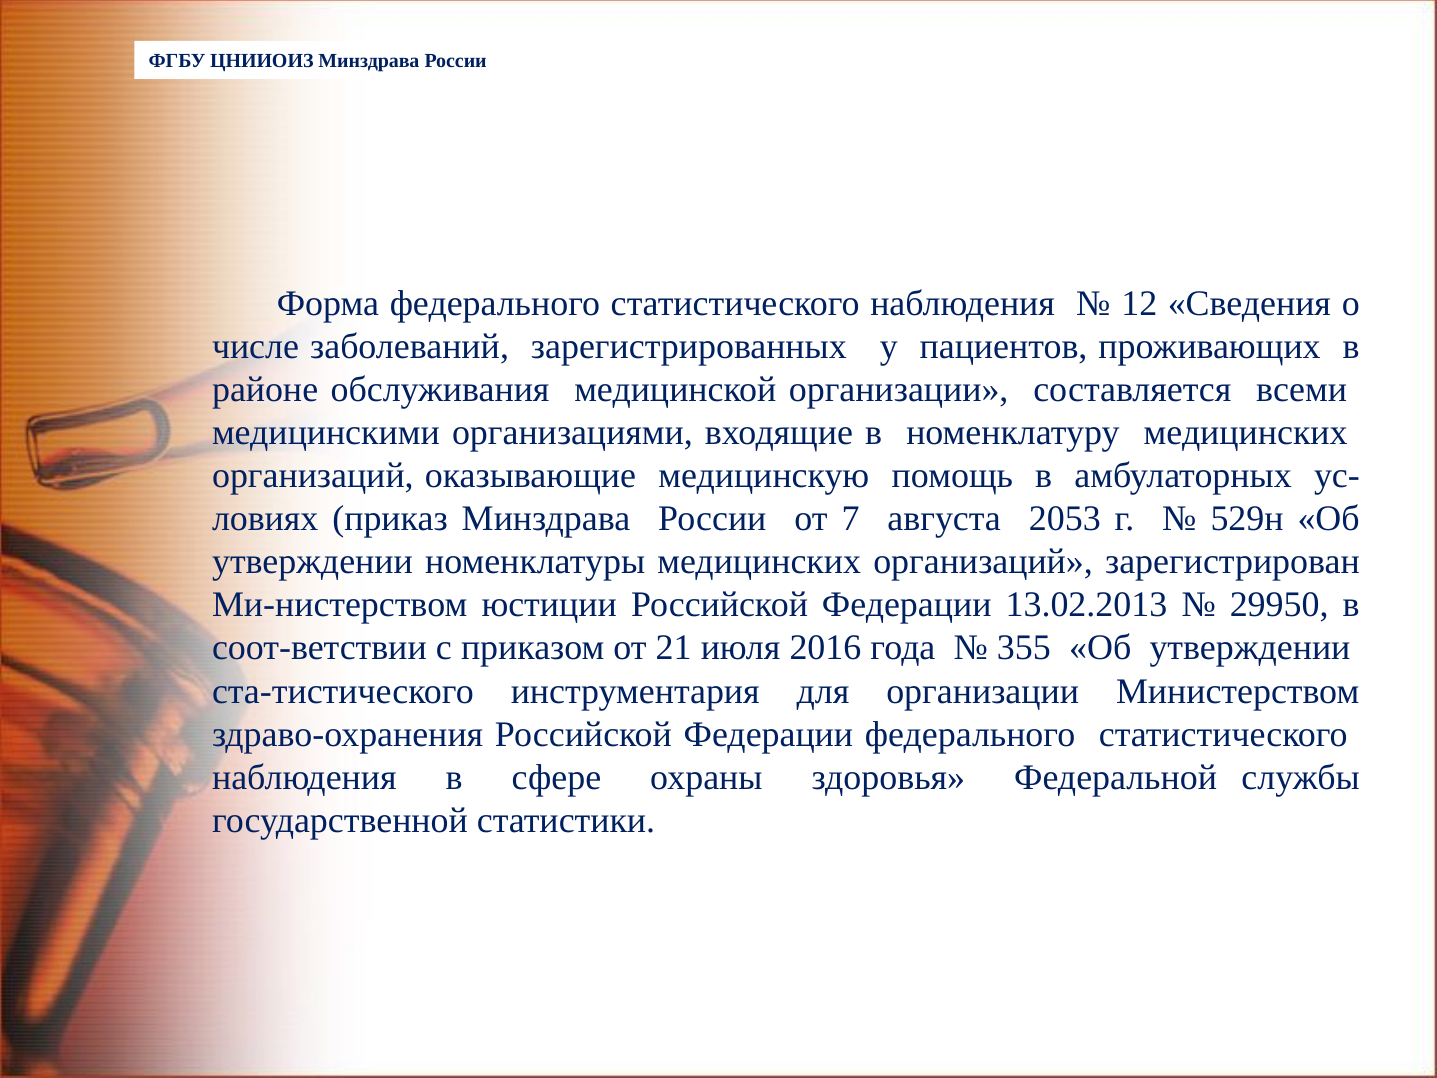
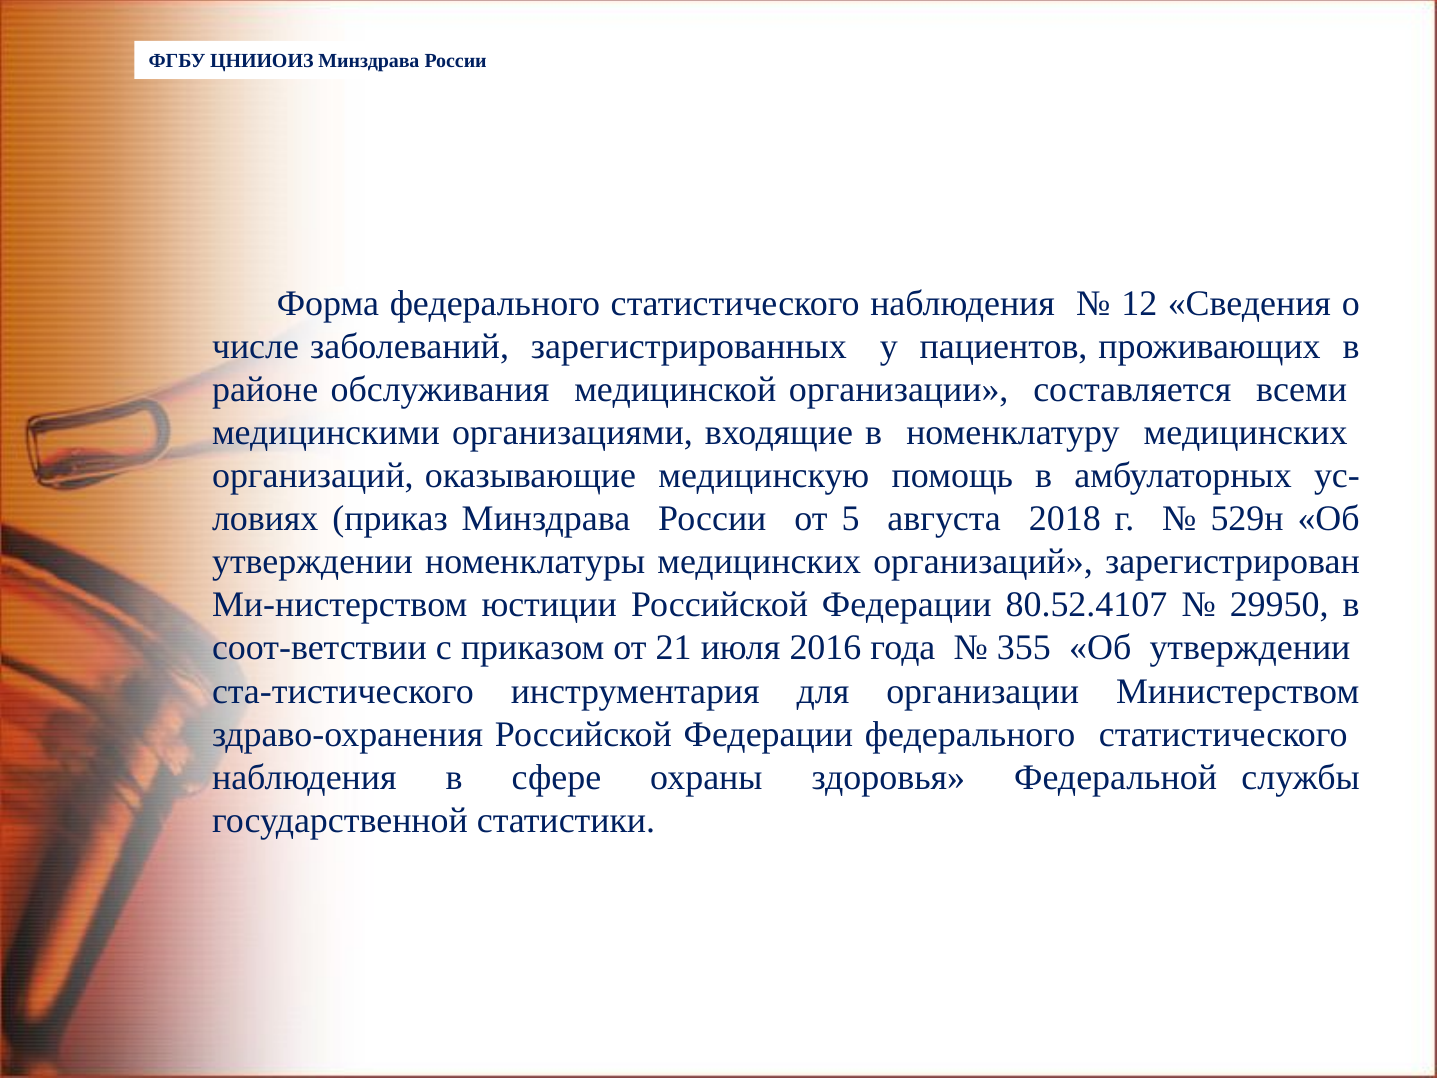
7: 7 -> 5
2053: 2053 -> 2018
13.02.2013: 13.02.2013 -> 80.52.4107
